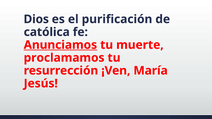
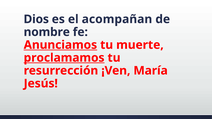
purificación: purificación -> acompañan
católica: católica -> nombre
proclamamos underline: none -> present
